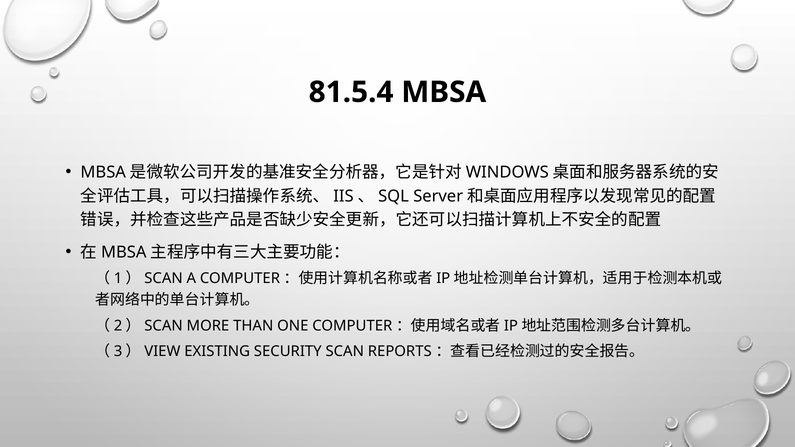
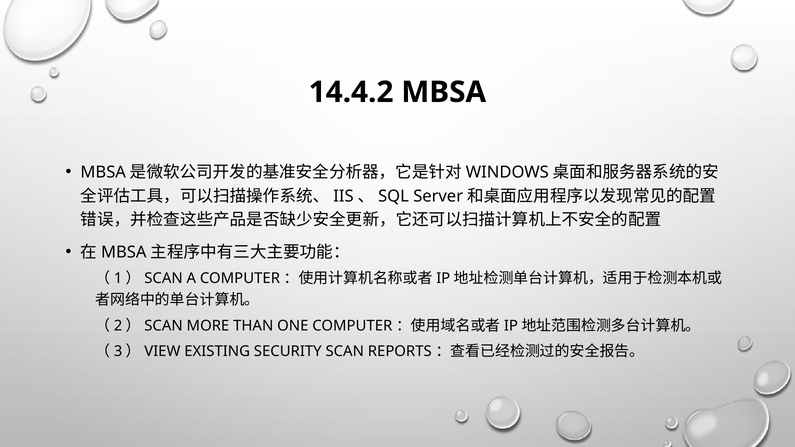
81.5.4: 81.5.4 -> 14.4.2
